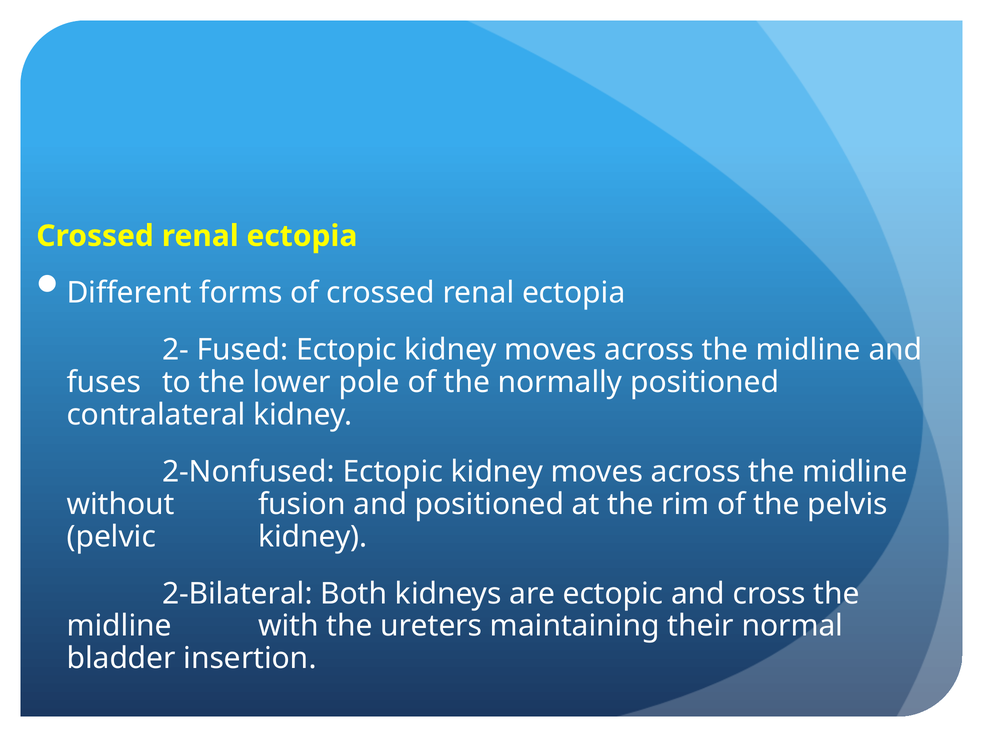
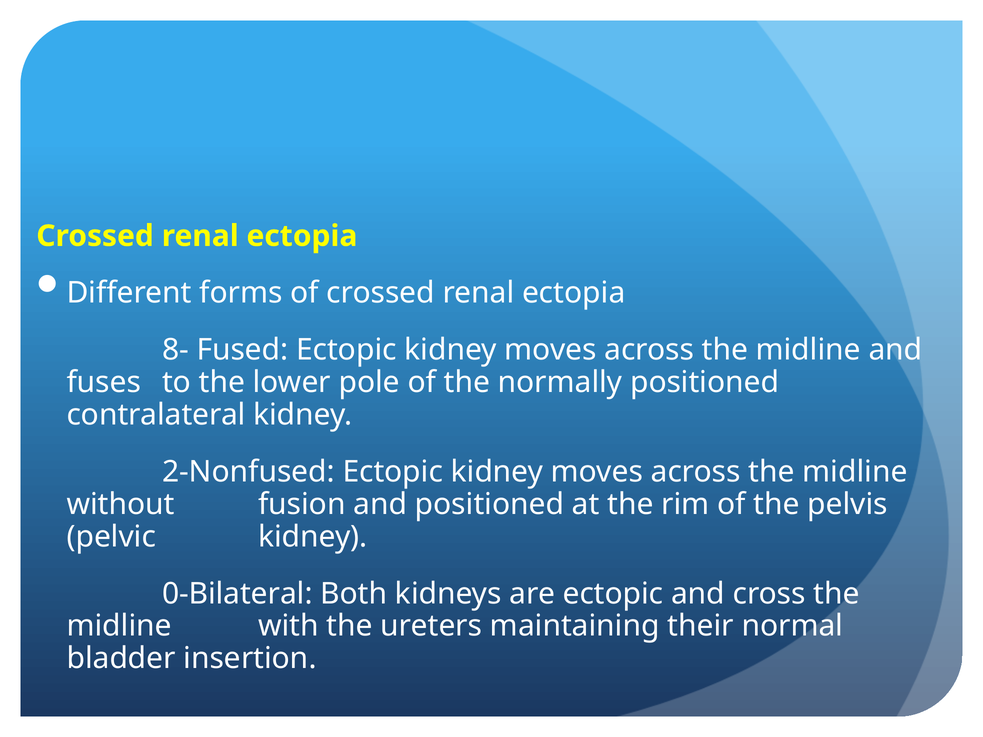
2-: 2- -> 8-
2-Bilateral: 2-Bilateral -> 0-Bilateral
